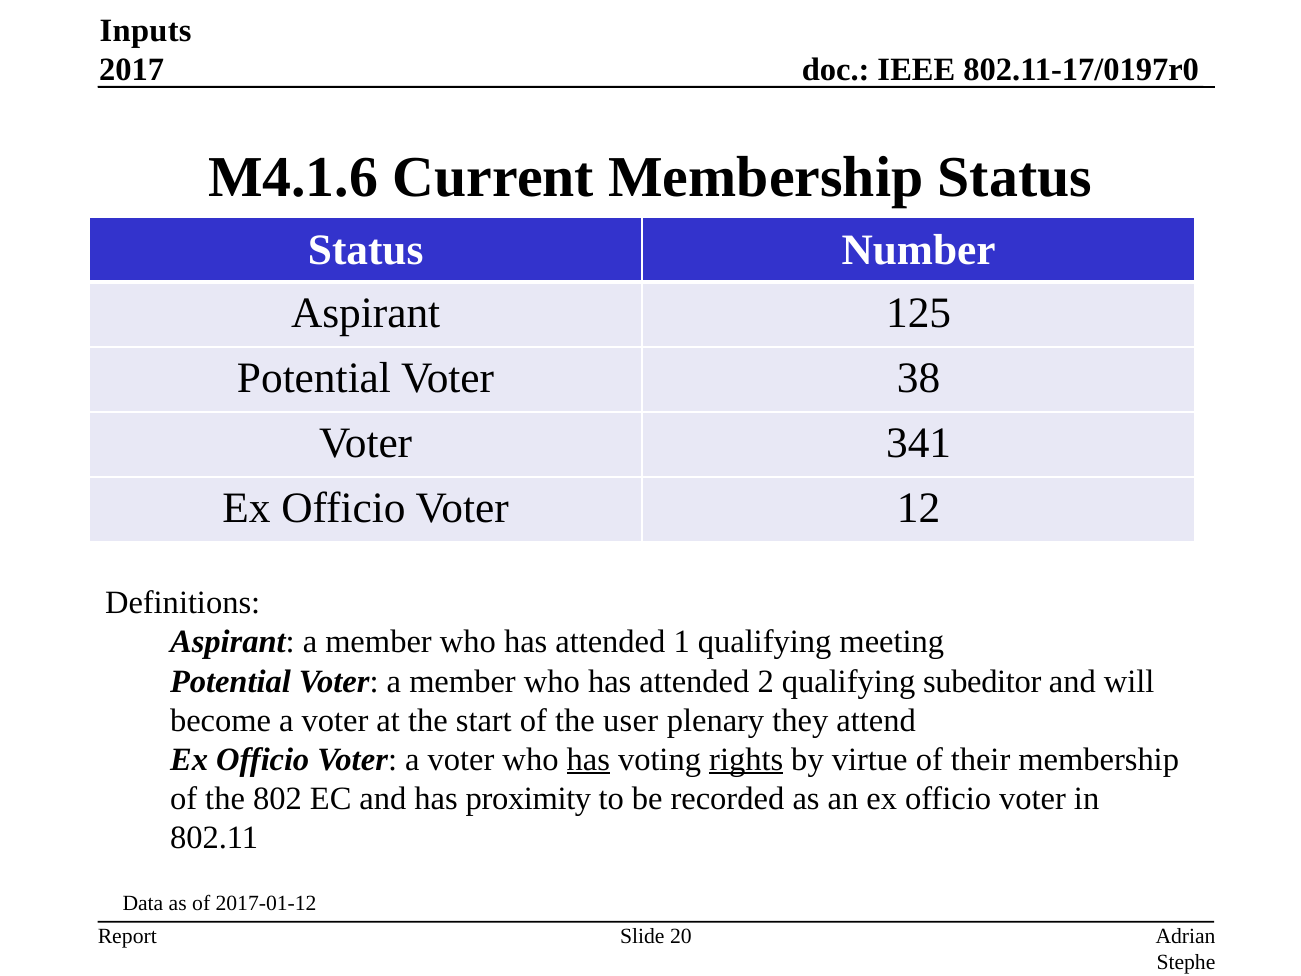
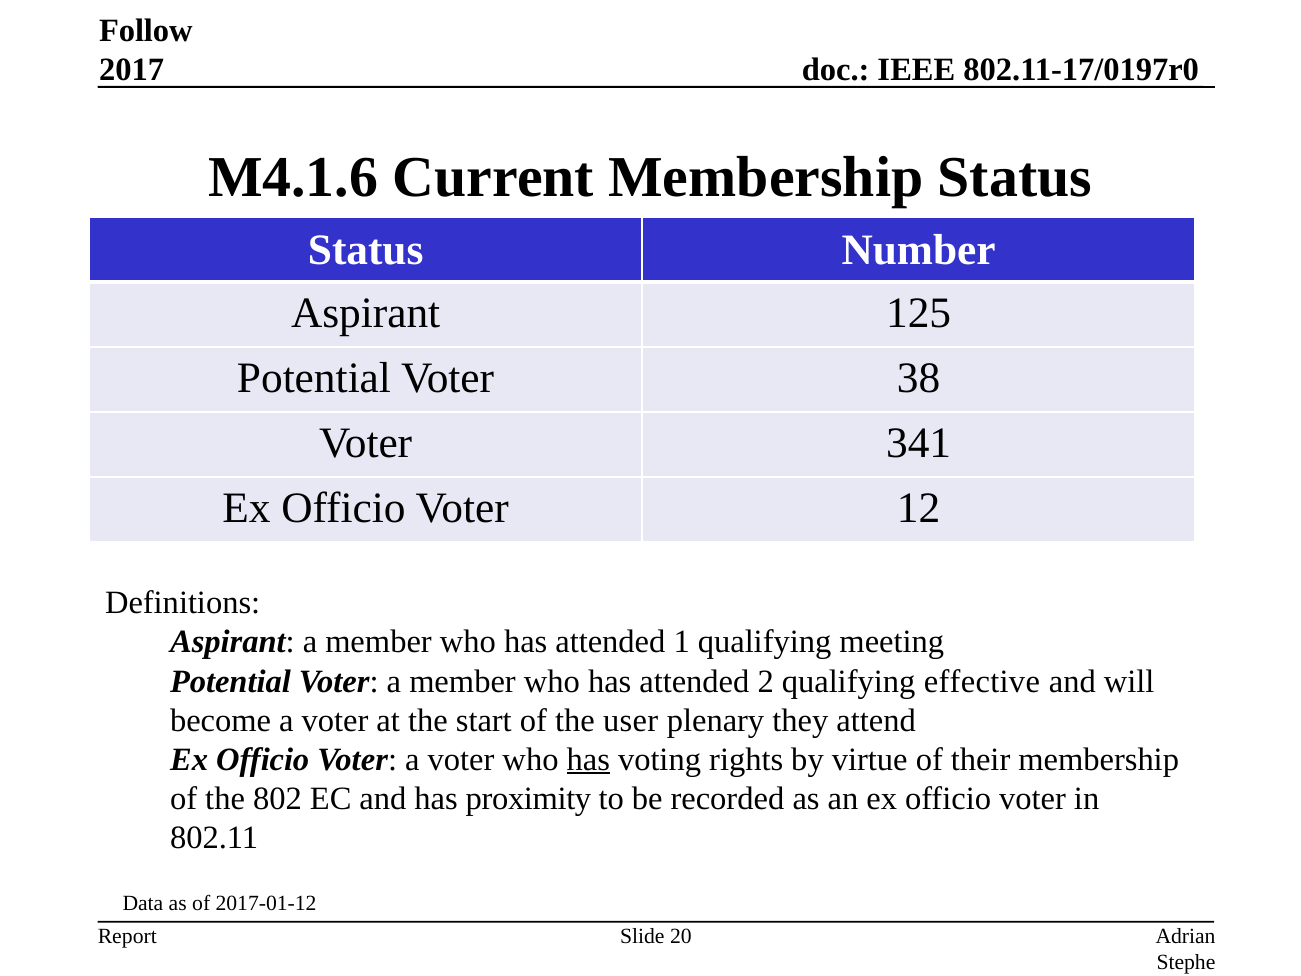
Inputs: Inputs -> Follow
subeditor: subeditor -> effective
rights underline: present -> none
